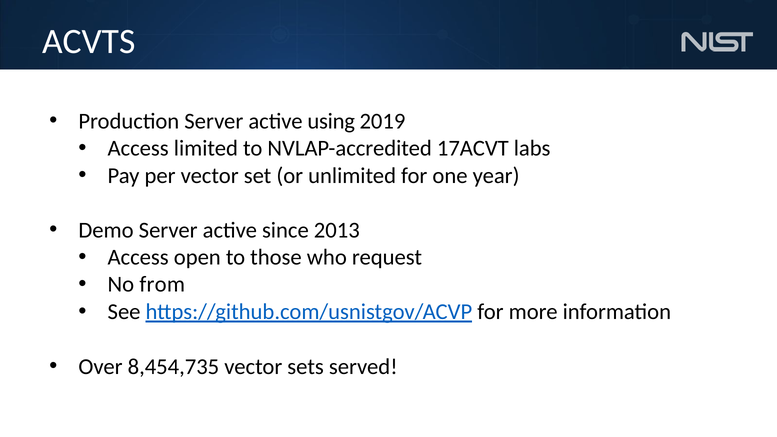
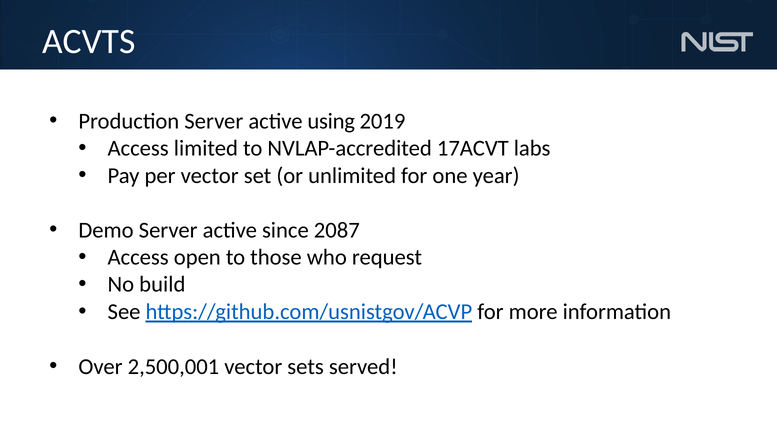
2013: 2013 -> 2087
from: from -> build
8,454,735: 8,454,735 -> 2,500,001
